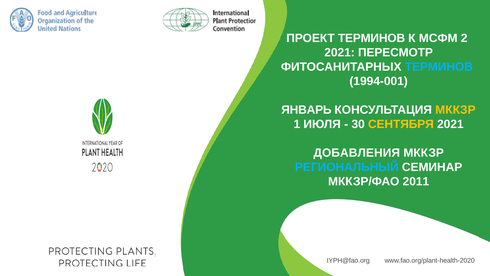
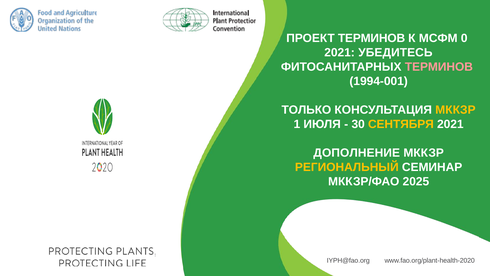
2: 2 -> 0
ПЕРЕСМОТР: ПЕРЕСМОТР -> УБЕДИТЕСЬ
ТЕРМИНОВ at (439, 67) colour: light blue -> pink
ЯНВАРЬ: ЯНВАРЬ -> ТОЛЬКО
ДОБАВЛЕНИЯ: ДОБАВЛЕНИЯ -> ДОПОЛНЕНИЕ
РЕГИОНАЛЬНЫЙ colour: light blue -> yellow
2011: 2011 -> 2025
